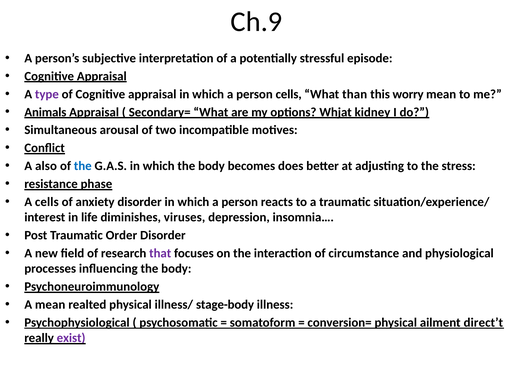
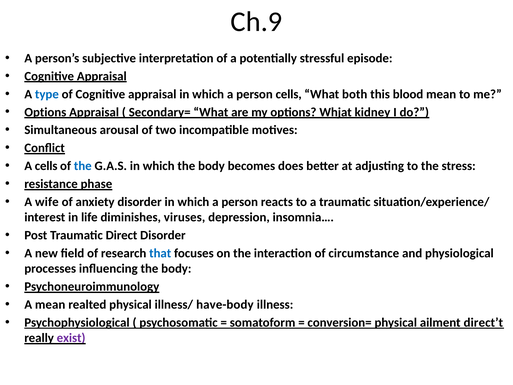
type colour: purple -> blue
than: than -> both
worry: worry -> blood
Animals at (45, 112): Animals -> Options
A also: also -> cells
A cells: cells -> wife
Order: Order -> Direct
that colour: purple -> blue
stage-body: stage-body -> have-body
